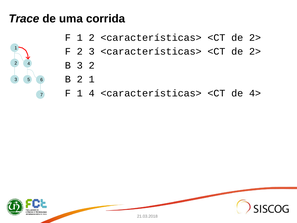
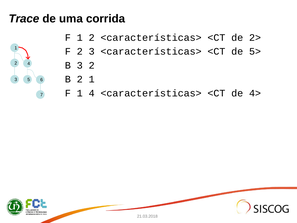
2> at (255, 51): 2> -> 5>
